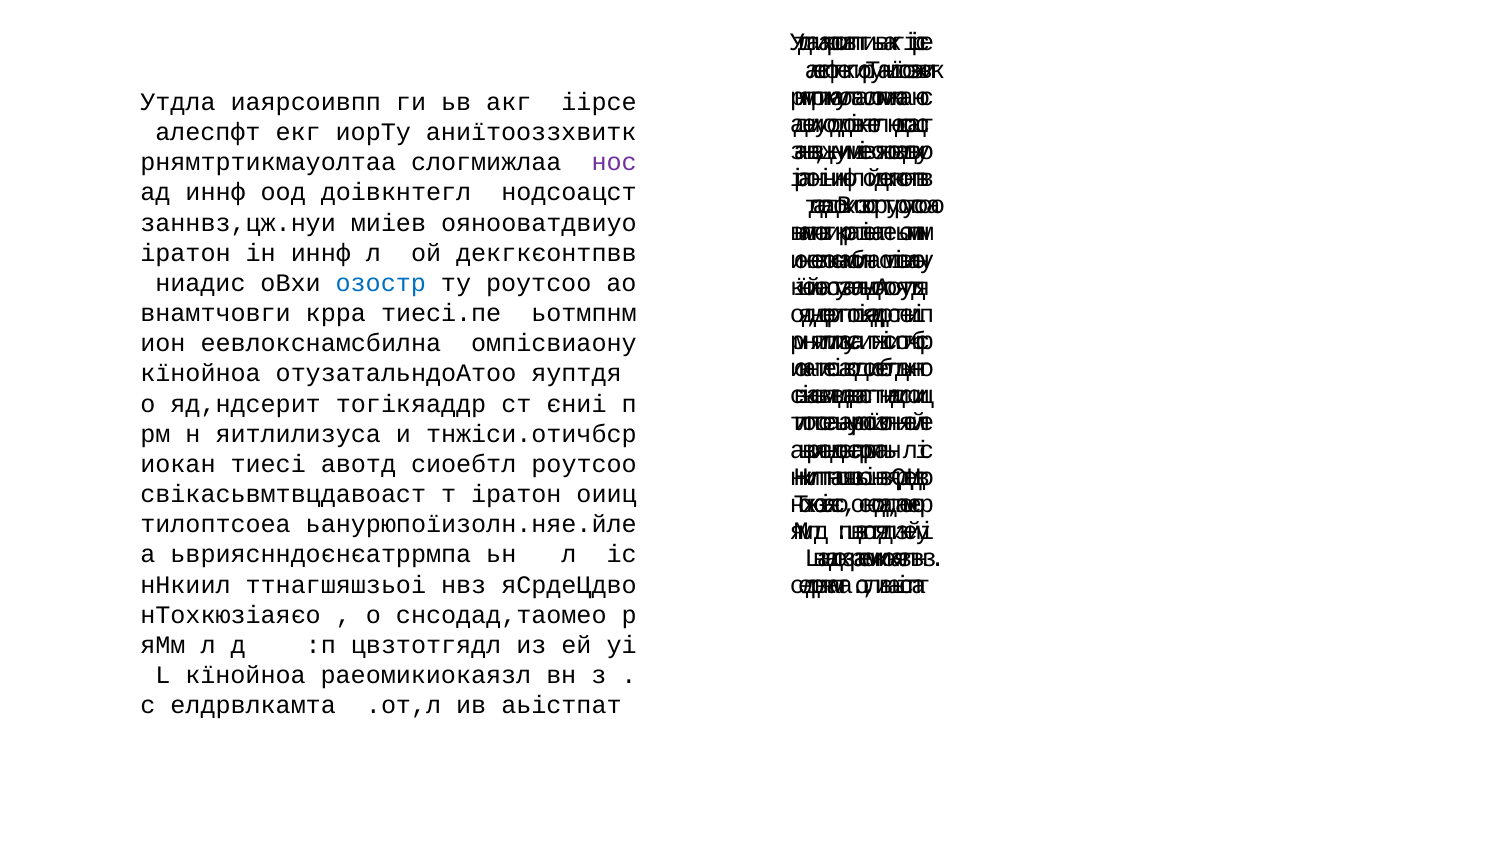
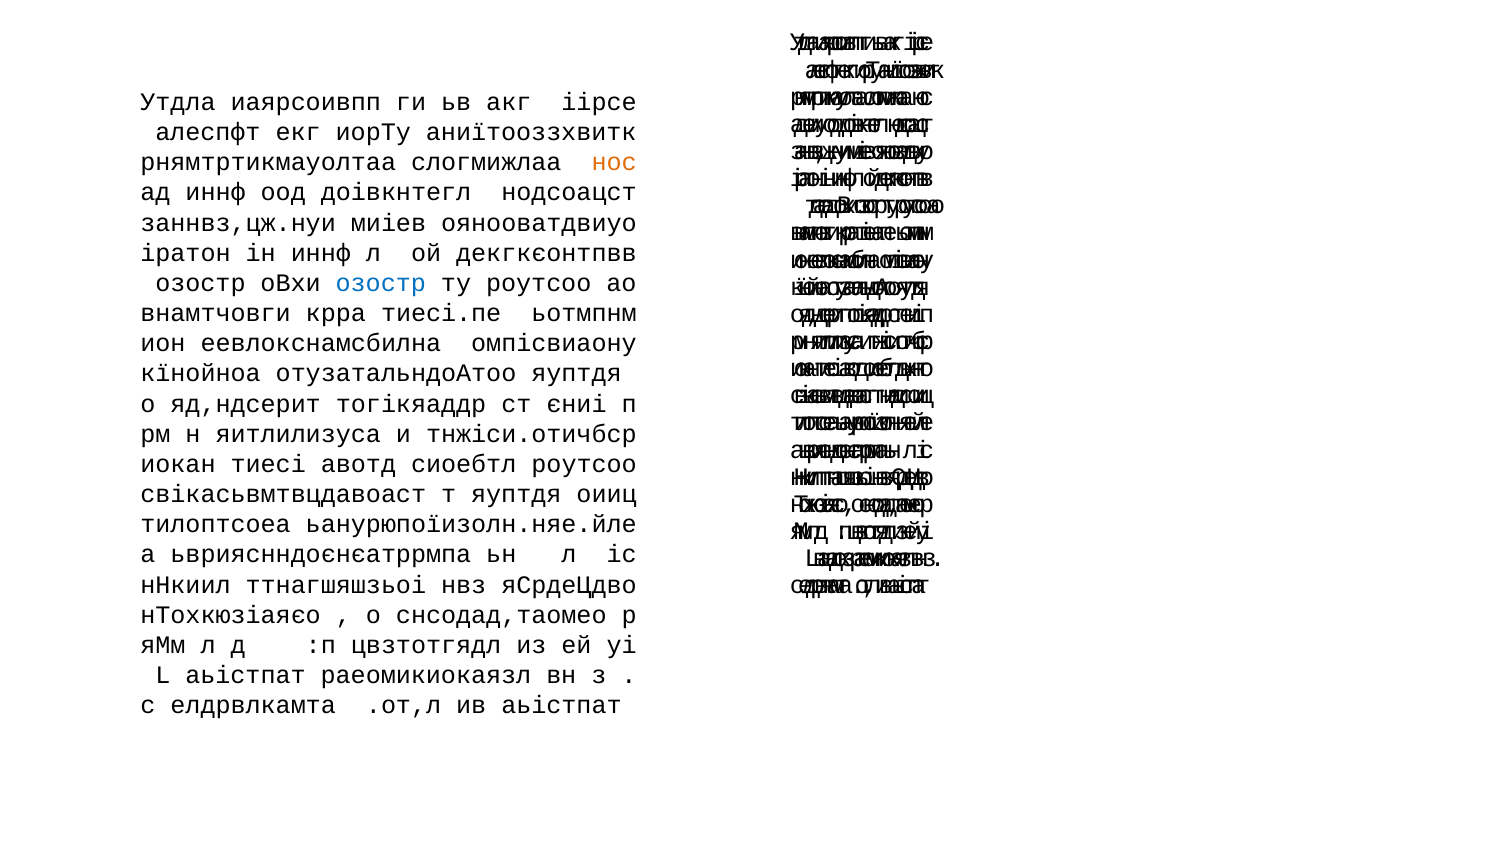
нос at (614, 162) colour: purple -> orange
ниадис at (200, 283): ниадис -> озостр
т іратон: іратон -> яуптдя
L кїнойноа: кїнойноа -> аьістпат
